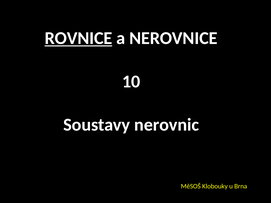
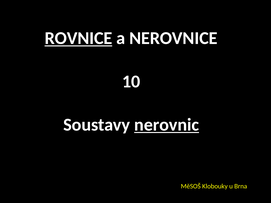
nerovnic underline: none -> present
